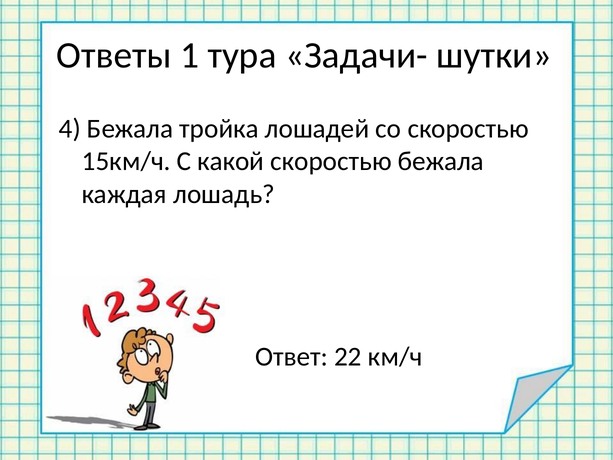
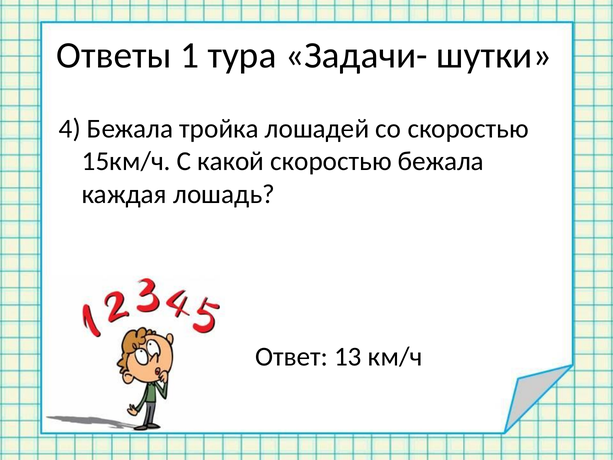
22: 22 -> 13
